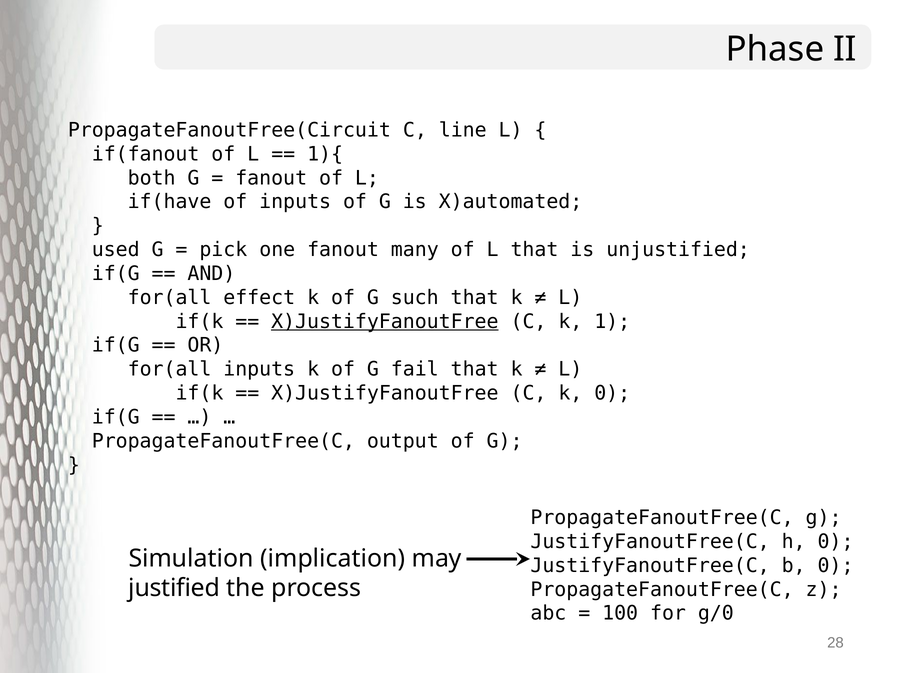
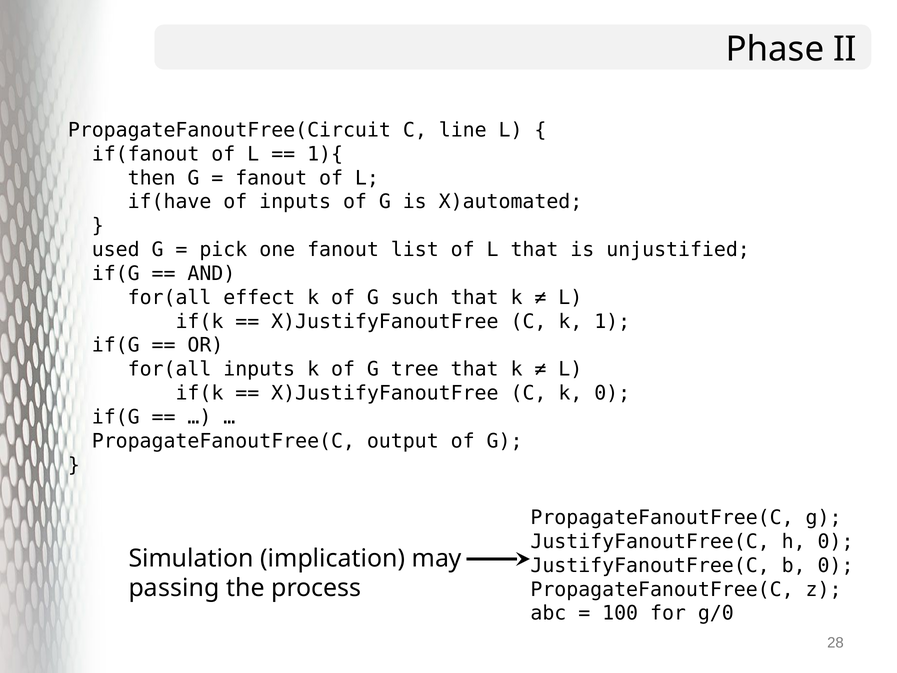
both: both -> then
many: many -> list
X)JustifyFanoutFree at (385, 321) underline: present -> none
fail: fail -> tree
justified: justified -> passing
